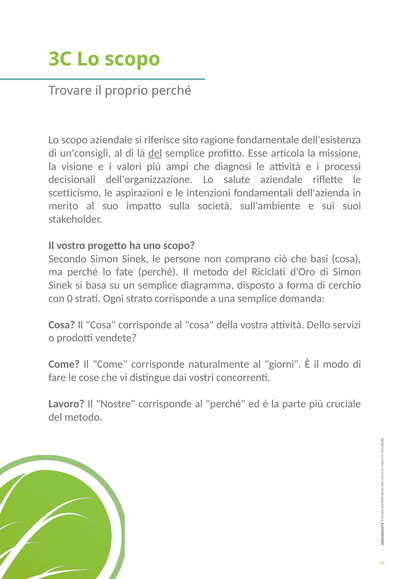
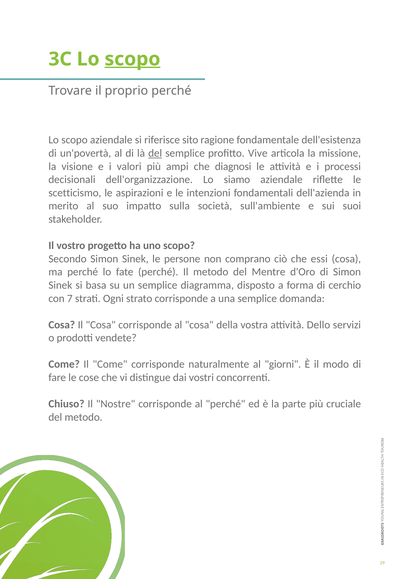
scopo at (132, 59) underline: none -> present
un'consigli: un'consigli -> un'povertà
Esse: Esse -> Vive
salute: salute -> siamo
basi: basi -> essi
Riciclati: Riciclati -> Mentre
0: 0 -> 7
Lavoro: Lavoro -> Chiuso
